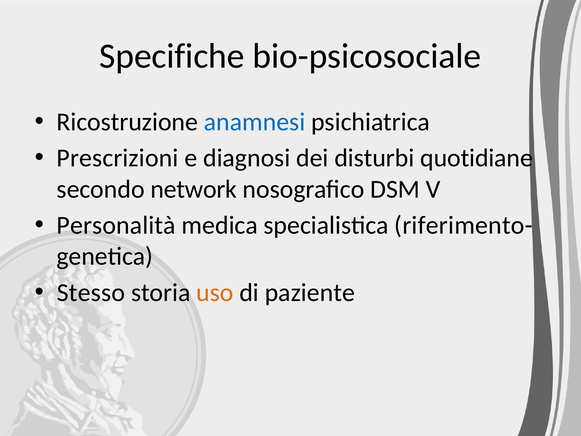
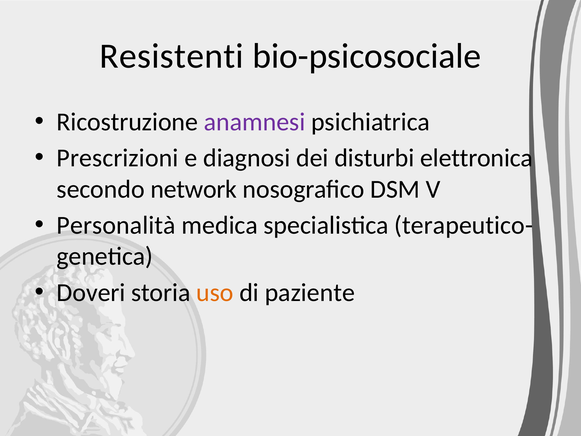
Specifiche: Specifiche -> Resistenti
anamnesi colour: blue -> purple
quotidiane: quotidiane -> elettronica
riferimento-: riferimento- -> terapeutico-
Stesso: Stesso -> Doveri
